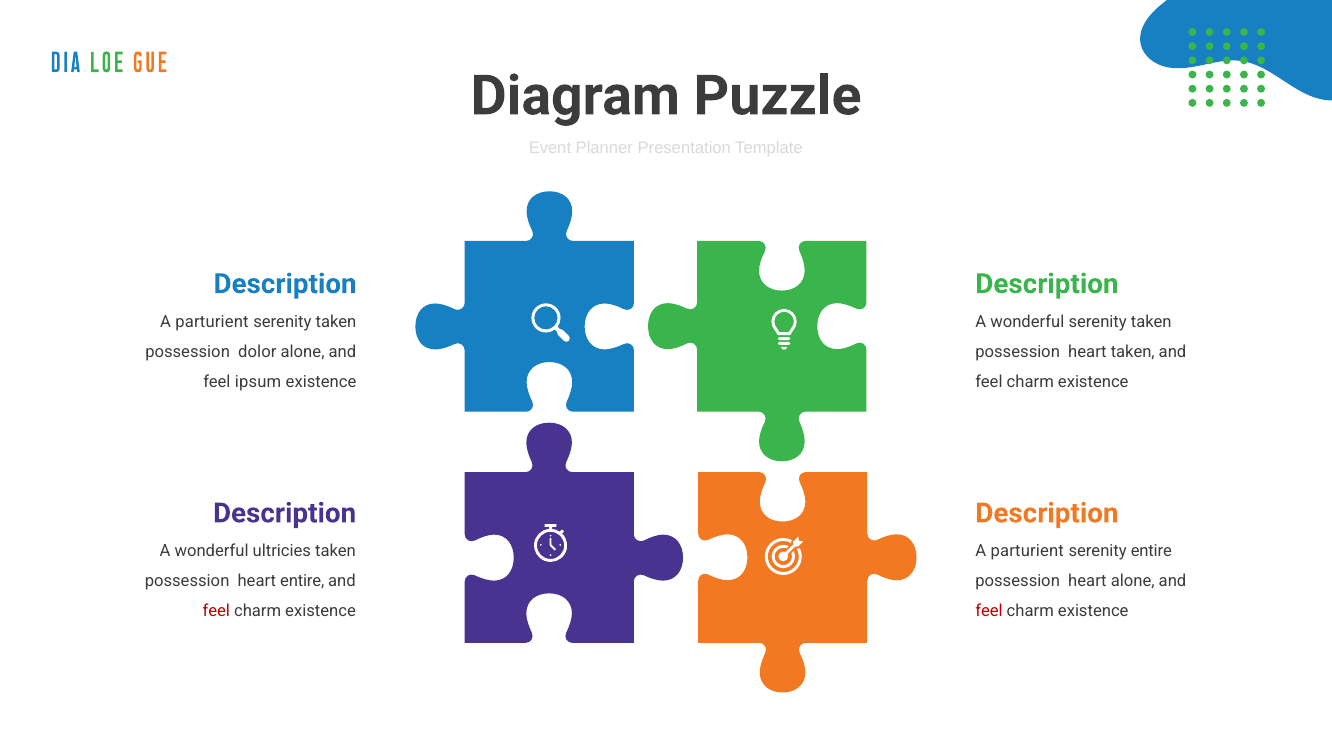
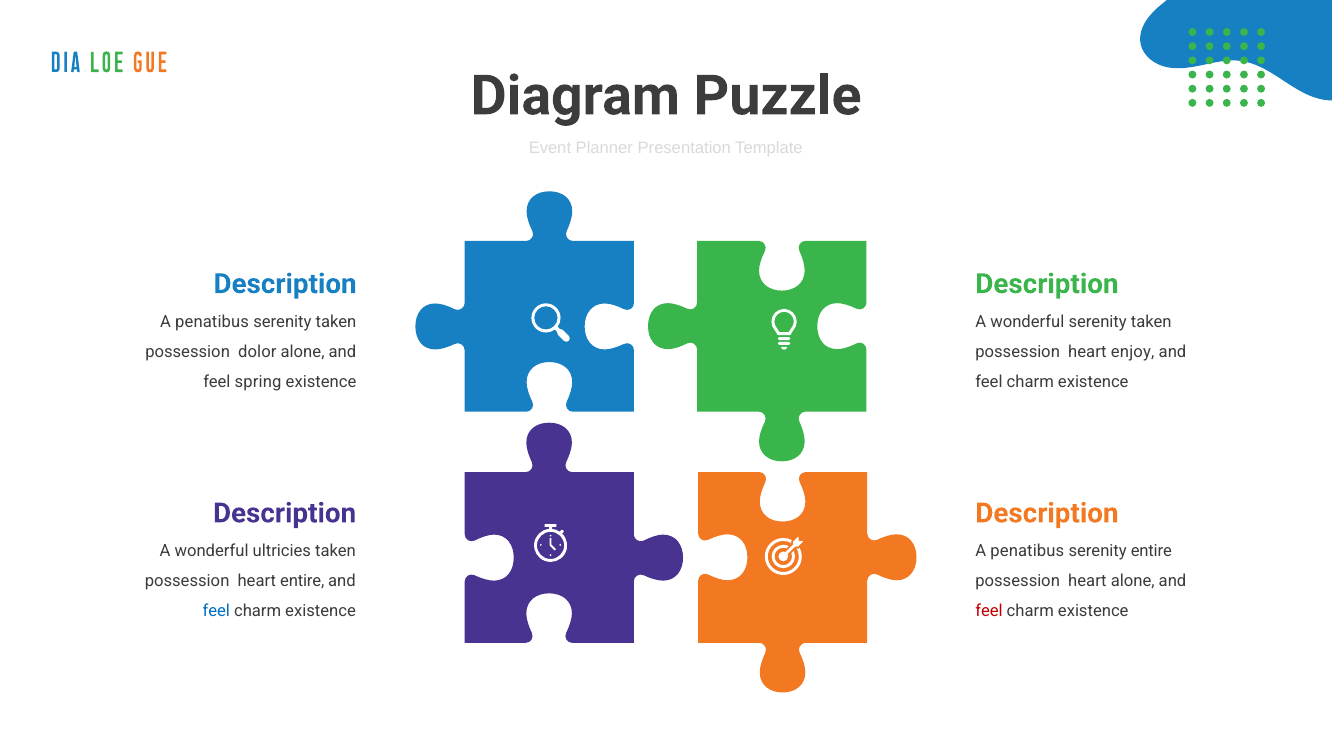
parturient at (212, 321): parturient -> penatibus
heart taken: taken -> enjoy
ipsum: ipsum -> spring
parturient at (1027, 550): parturient -> penatibus
feel at (216, 610) colour: red -> blue
